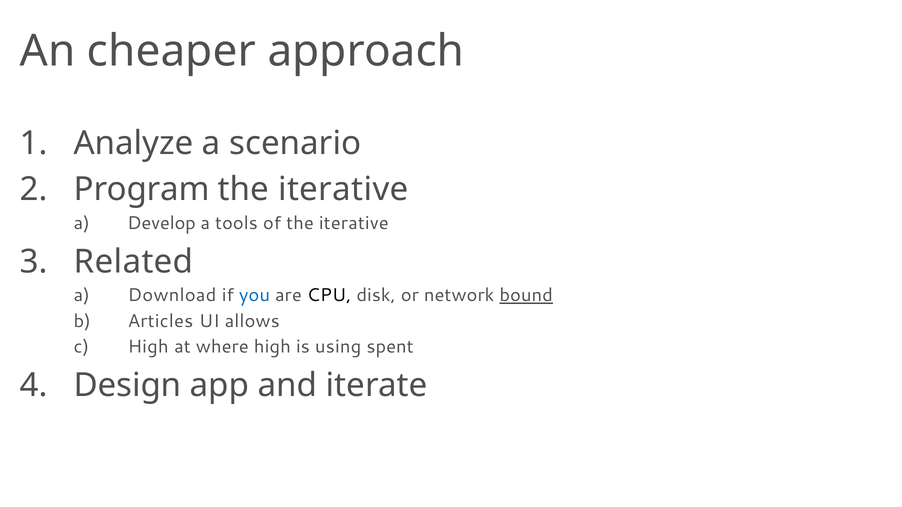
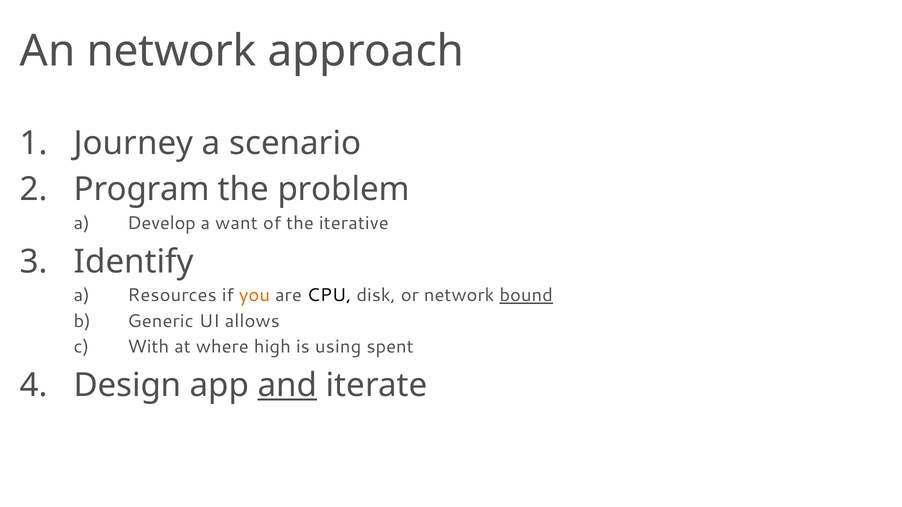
An cheaper: cheaper -> network
Analyze: Analyze -> Journey
iterative at (343, 190): iterative -> problem
tools: tools -> want
Related: Related -> Identify
Download: Download -> Resources
you colour: blue -> orange
Articles: Articles -> Generic
High at (148, 347): High -> With
and underline: none -> present
